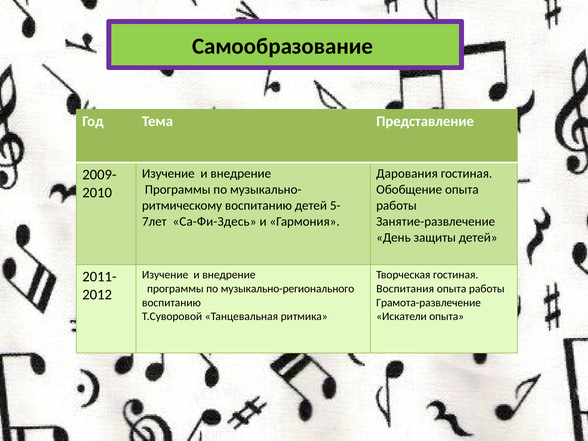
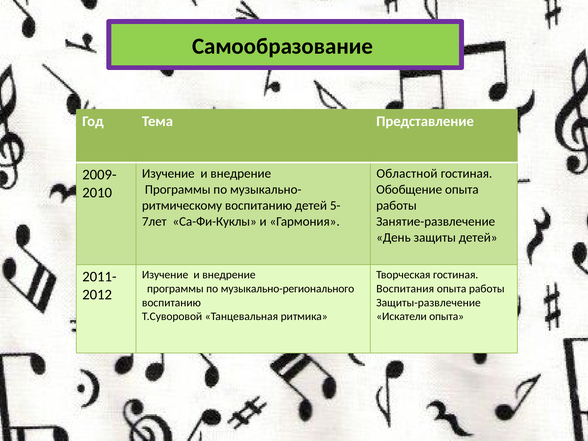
Дарования: Дарования -> Областной
Са-Фи-Здесь: Са-Фи-Здесь -> Са-Фи-Куклы
Грамота-развлечение: Грамота-развлечение -> Защиты-развлечение
